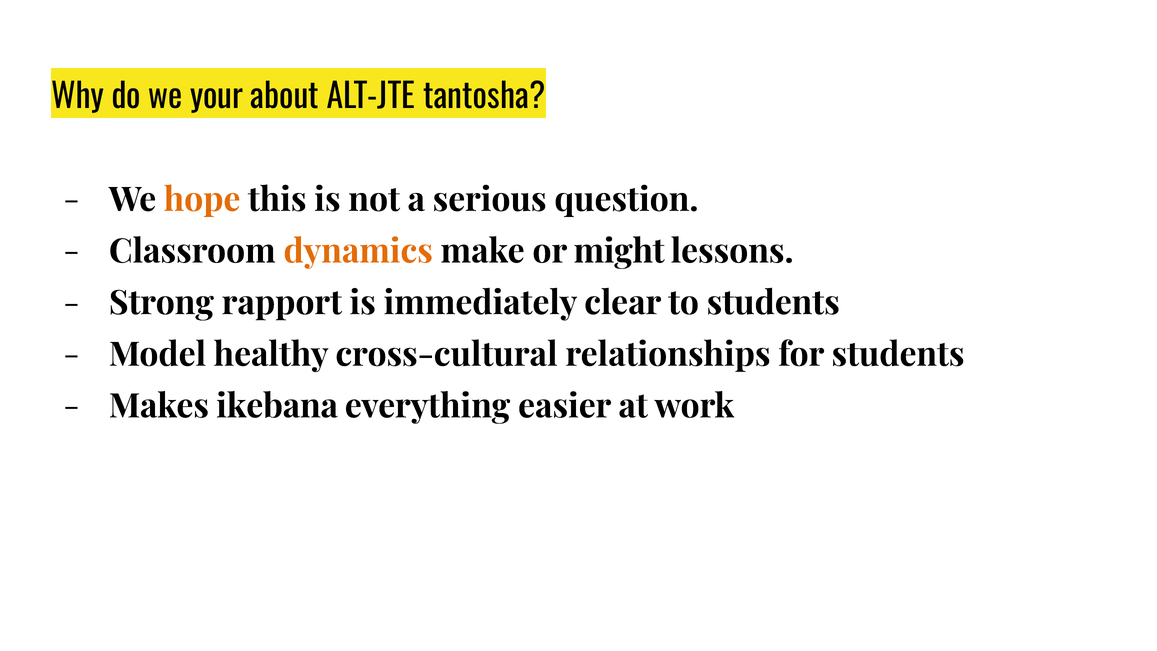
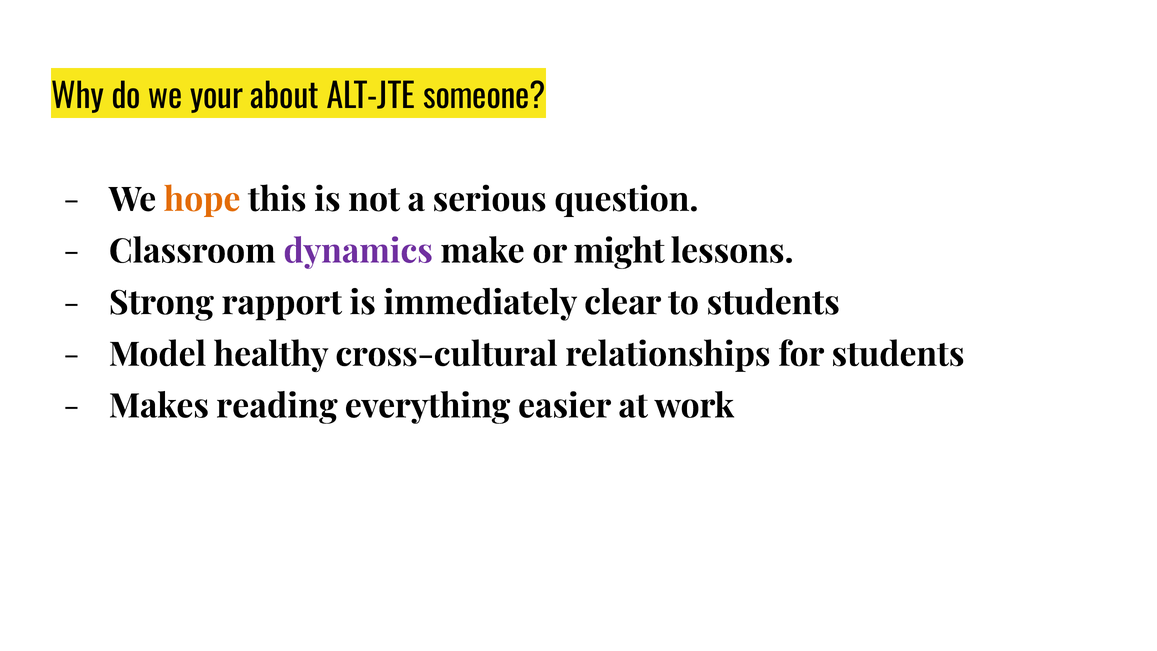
tantosha: tantosha -> someone
dynamics colour: orange -> purple
ikebana: ikebana -> reading
